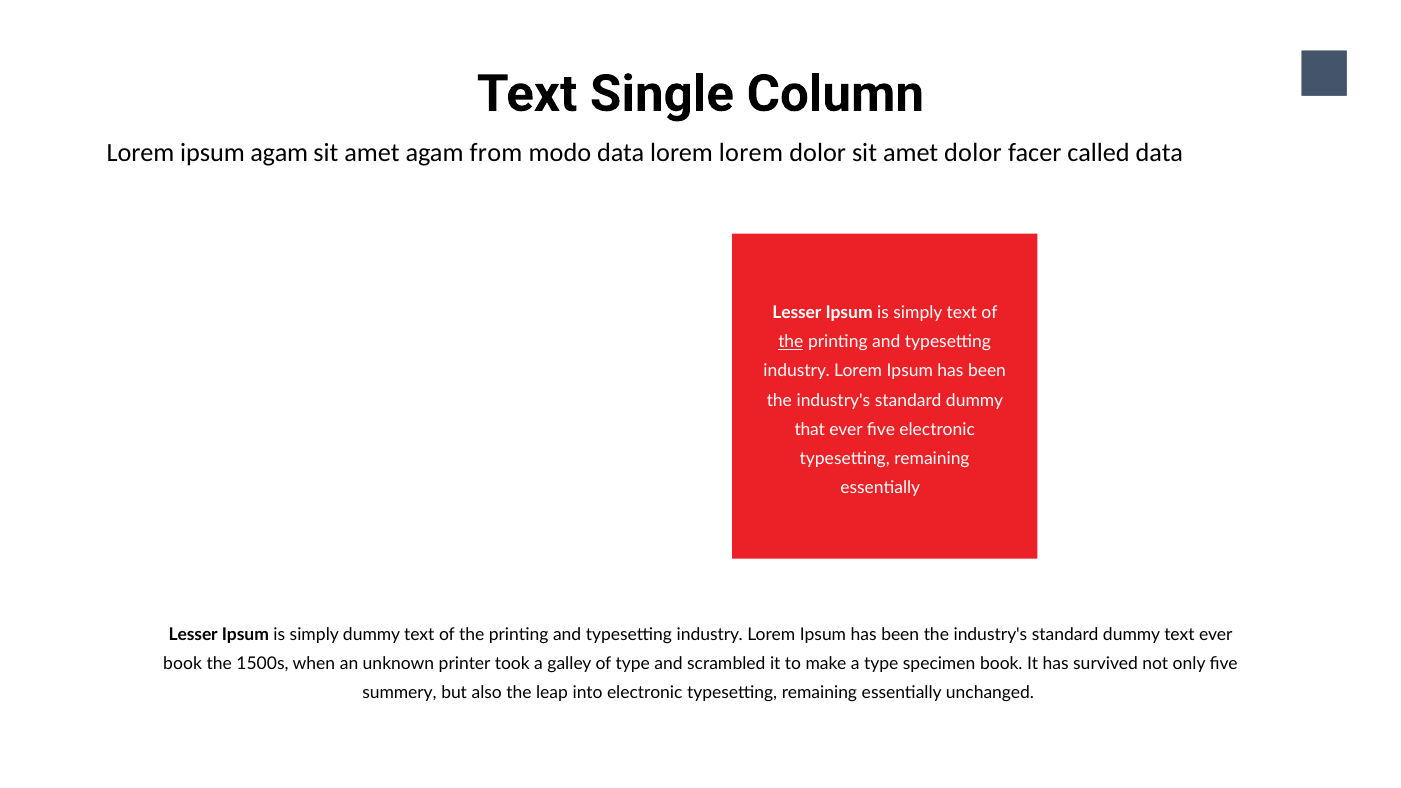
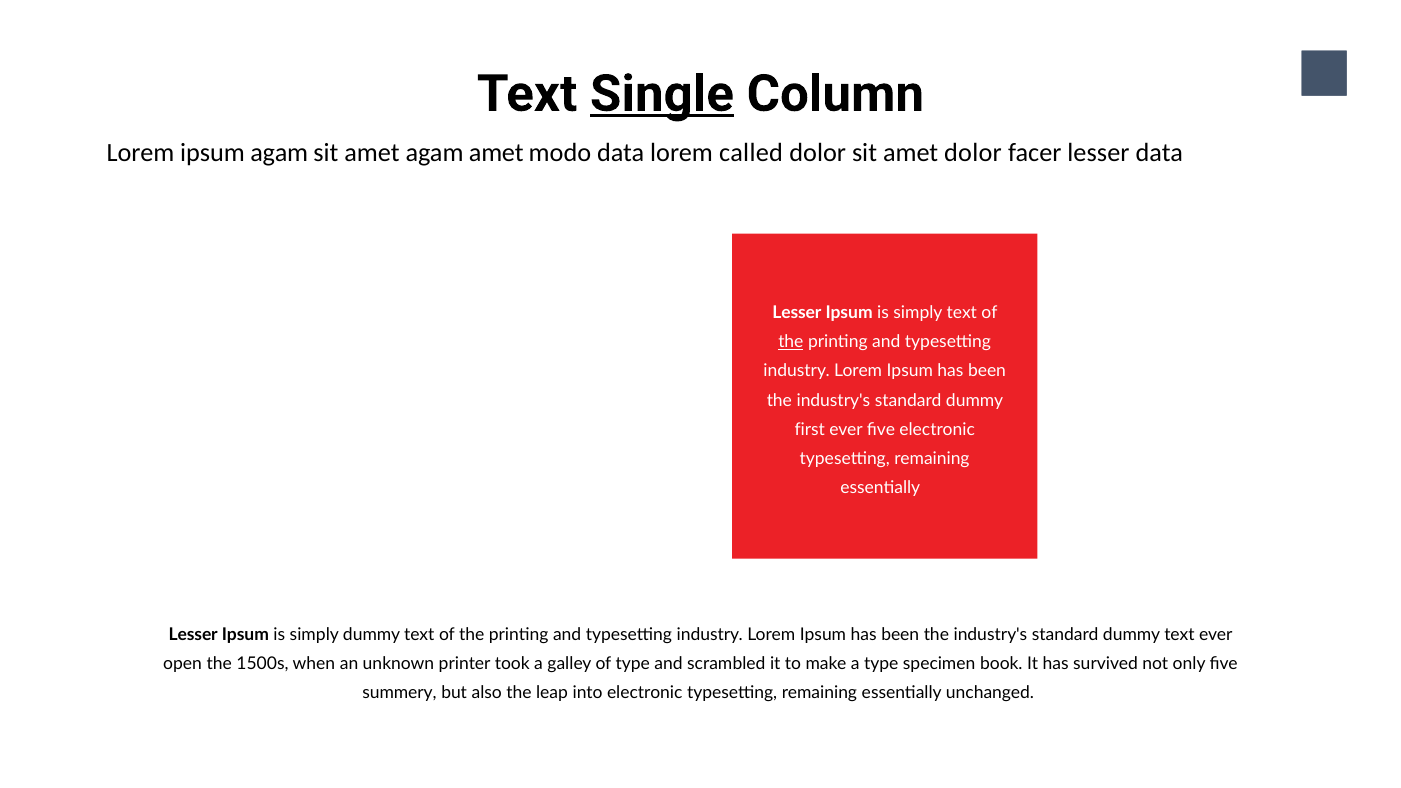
Single underline: none -> present
agam from: from -> amet
lorem lorem: lorem -> called
facer called: called -> lesser
that: that -> first
book at (183, 664): book -> open
